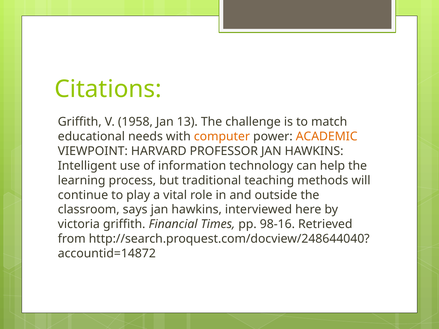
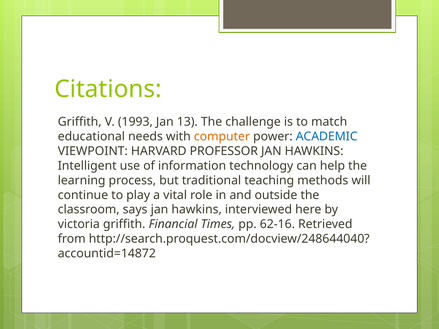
1958: 1958 -> 1993
ACADEMIC colour: orange -> blue
98-16: 98-16 -> 62-16
